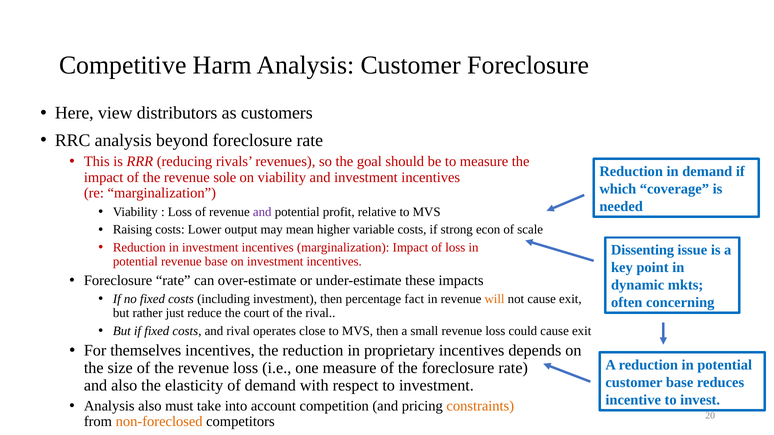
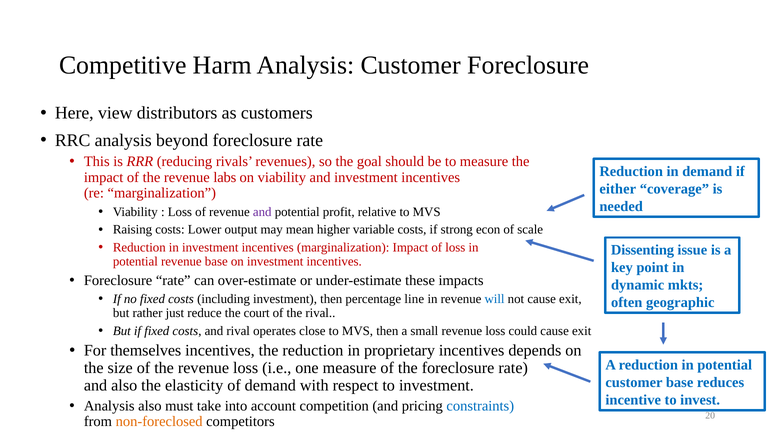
sole: sole -> labs
which: which -> either
fact: fact -> line
will colour: orange -> blue
concerning: concerning -> geographic
constraints colour: orange -> blue
